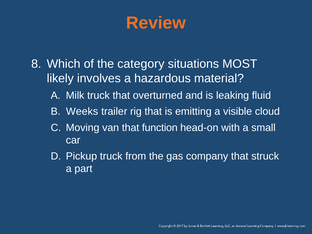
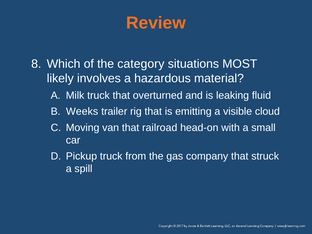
function: function -> railroad
part: part -> spill
